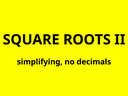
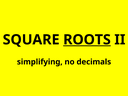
ROOTS underline: none -> present
